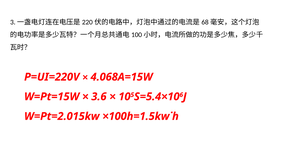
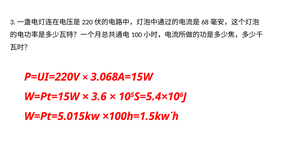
4.068A=15W: 4.068A=15W -> 3.068A=15W
W=Pt=2.015kw: W=Pt=2.015kw -> W=Pt=5.015kw
